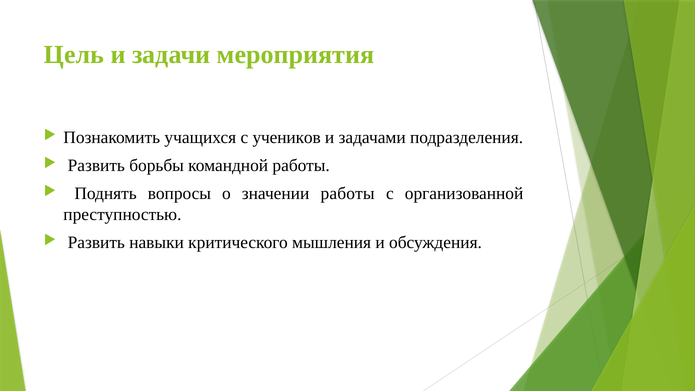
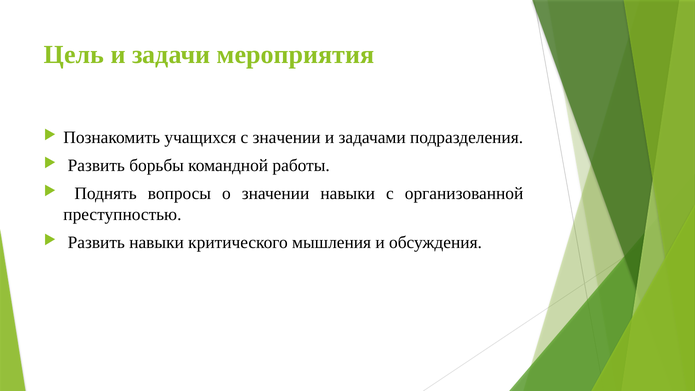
с учеников: учеников -> значении
значении работы: работы -> навыки
